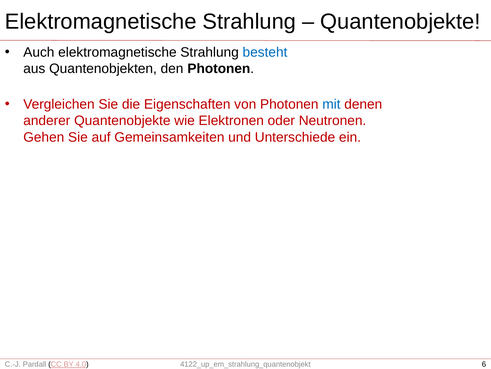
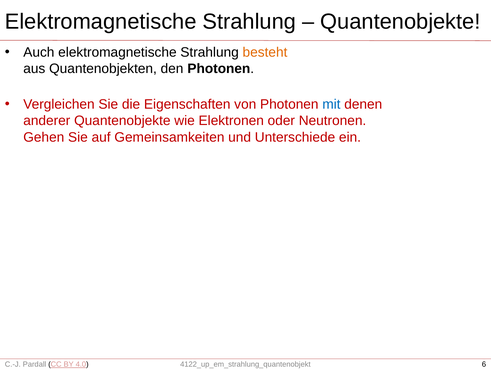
besteht colour: blue -> orange
